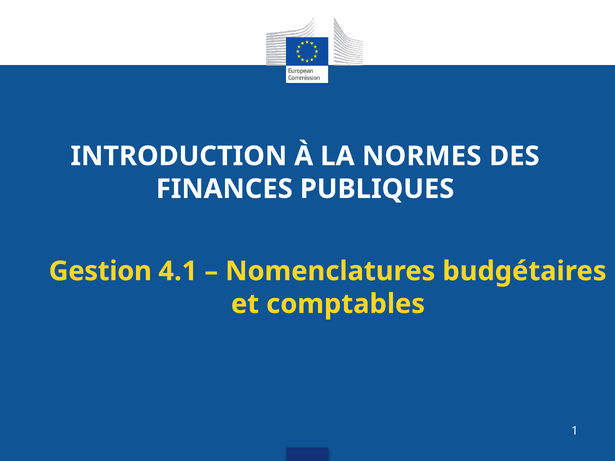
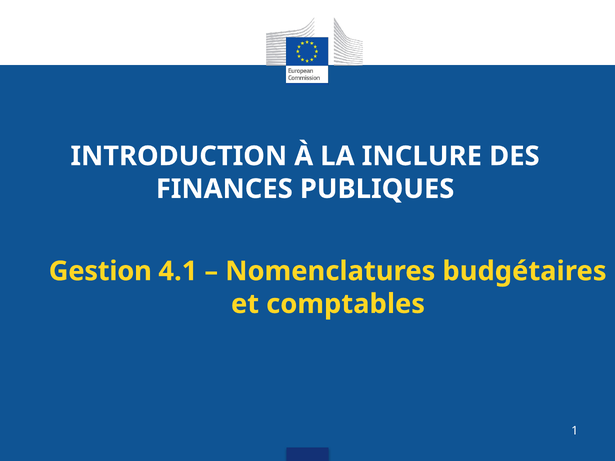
NORMES: NORMES -> INCLURE
